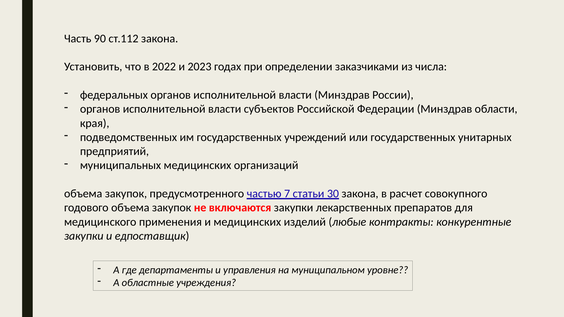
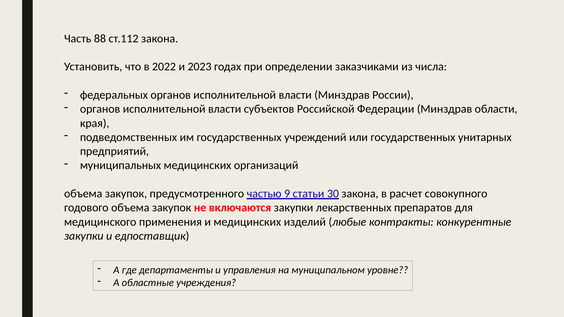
90: 90 -> 88
7: 7 -> 9
